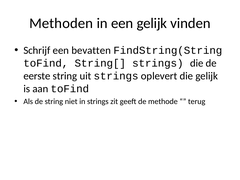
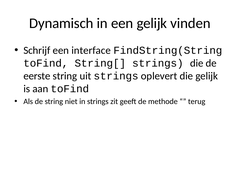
Methoden: Methoden -> Dynamisch
bevatten: bevatten -> interface
